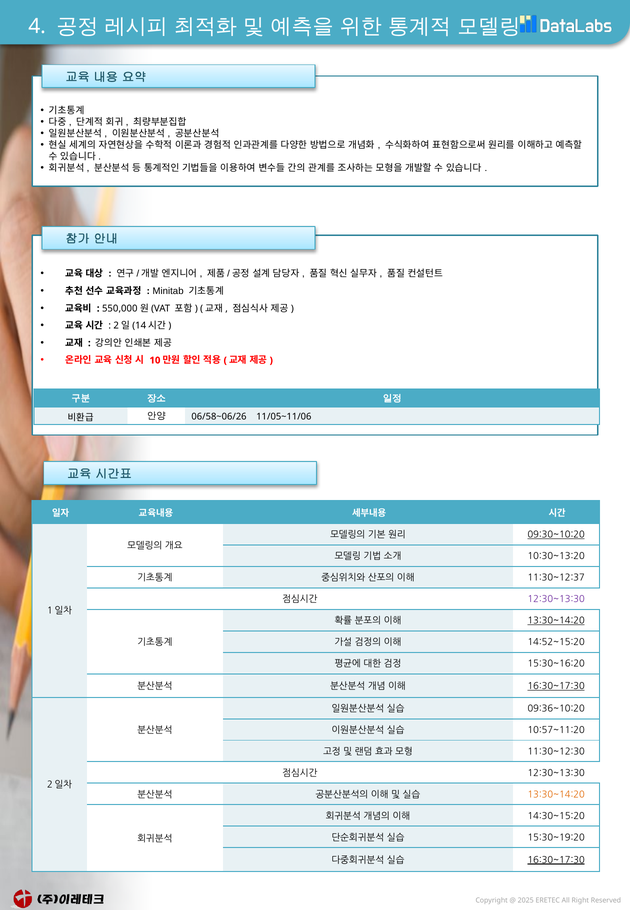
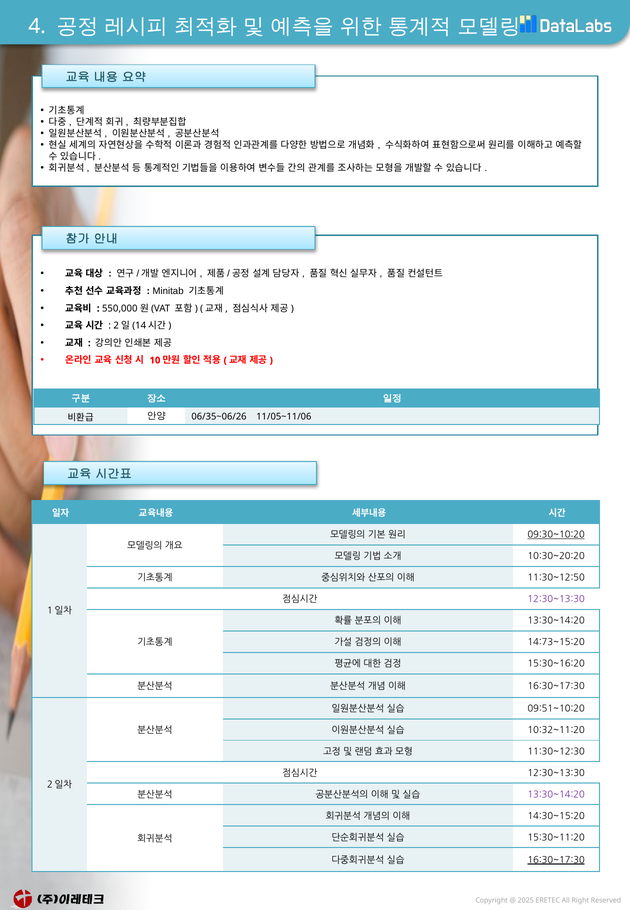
06/58~06/26: 06/58~06/26 -> 06/35~06/26
10:30~13:20: 10:30~13:20 -> 10:30~20:20
11:30~12:37: 11:30~12:37 -> 11:30~12:50
13:30~14:20 at (556, 621) underline: present -> none
14:52~15:20: 14:52~15:20 -> 14:73~15:20
16:30~17:30 at (556, 686) underline: present -> none
09:36~10:20: 09:36~10:20 -> 09:51~10:20
10:57~11:20: 10:57~11:20 -> 10:32~11:20
13:30~14:20 at (556, 794) colour: orange -> purple
15:30~19:20: 15:30~19:20 -> 15:30~11:20
